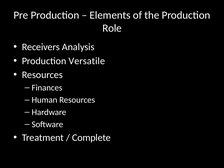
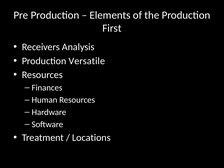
Role: Role -> First
Complete: Complete -> Locations
